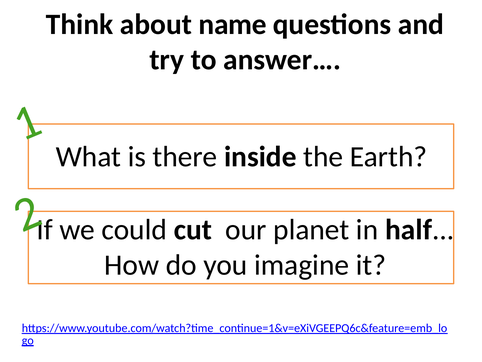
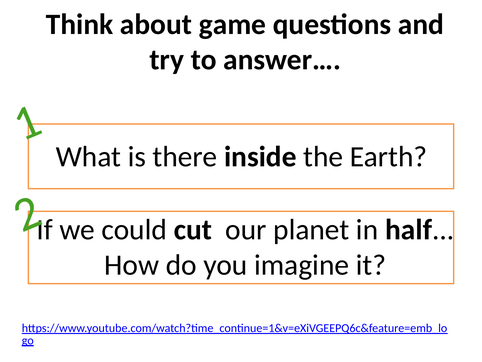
name: name -> game
